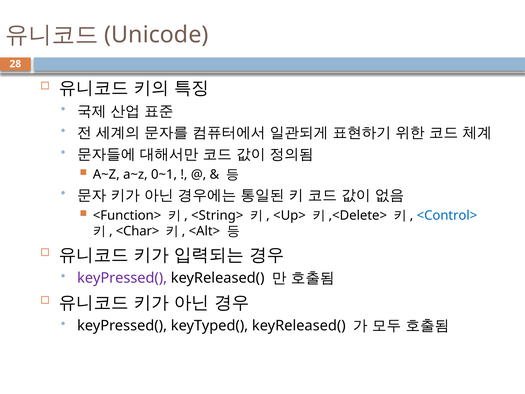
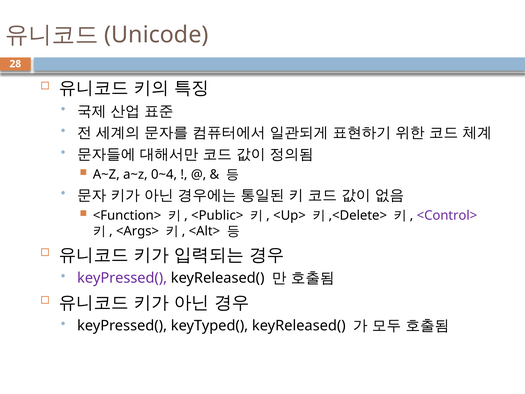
0~1: 0~1 -> 0~4
<String>: <String> -> <Public>
<Control> colour: blue -> purple
<Char>: <Char> -> <Args>
